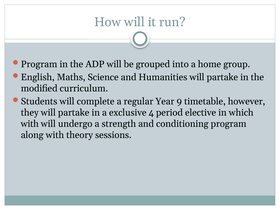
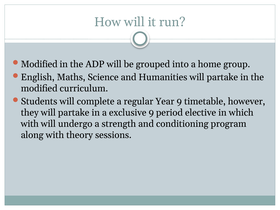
Program at (39, 64): Program -> Modified
exclusive 4: 4 -> 9
